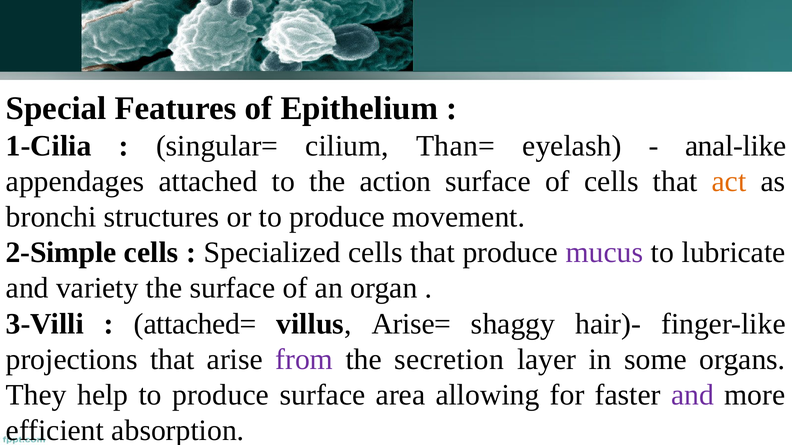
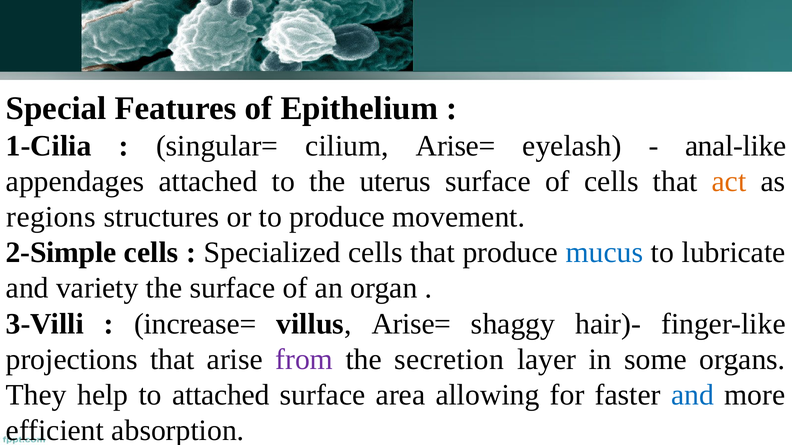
cilium Than=: Than= -> Arise=
action: action -> uterus
bronchi: bronchi -> regions
mucus colour: purple -> blue
attached=: attached= -> increase=
help to produce: produce -> attached
and at (693, 395) colour: purple -> blue
